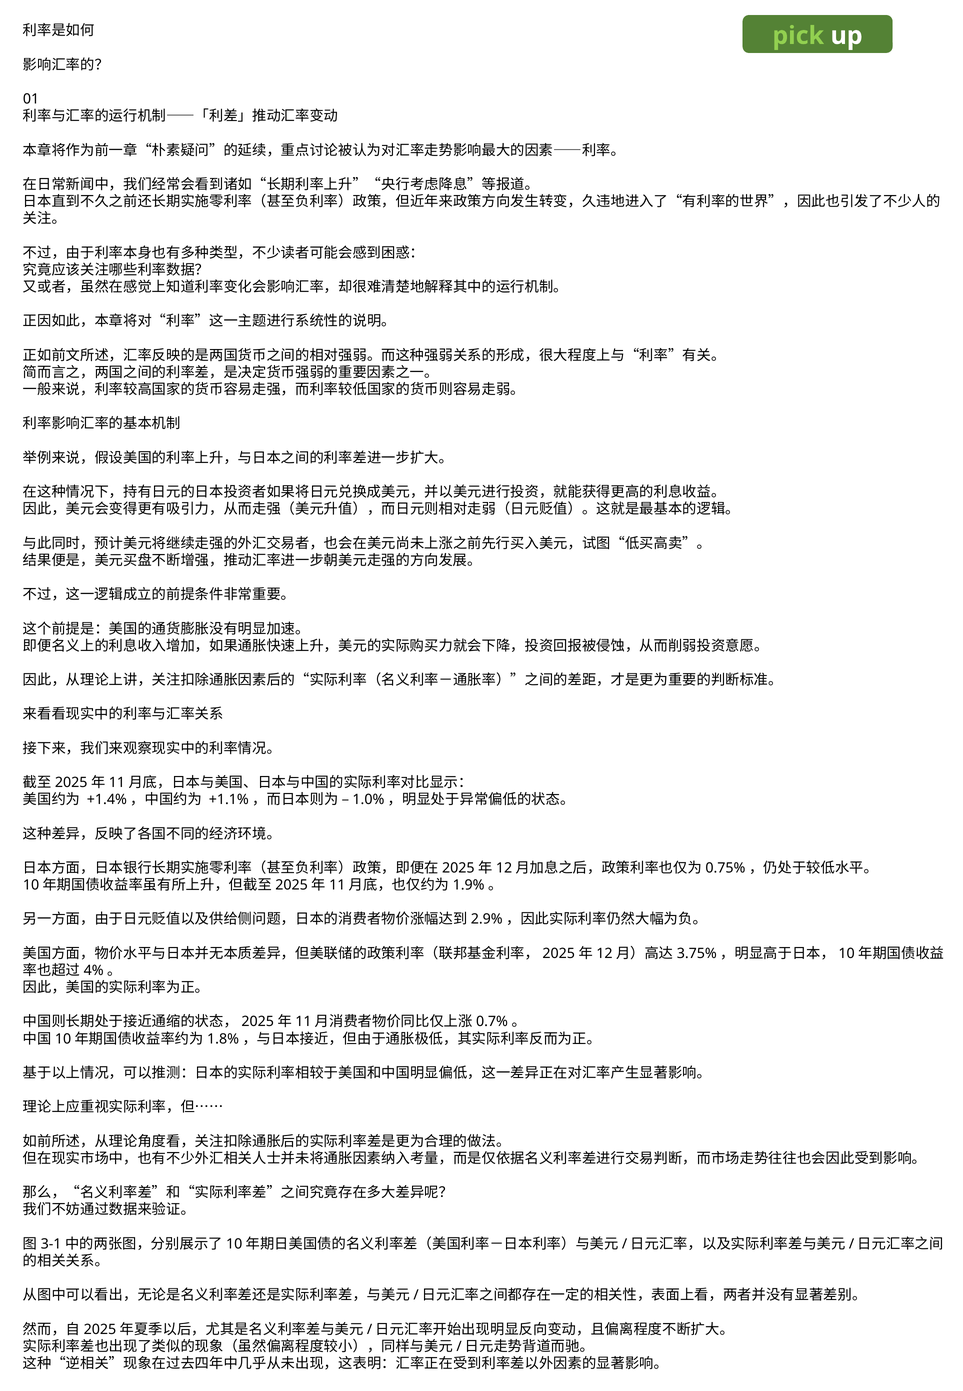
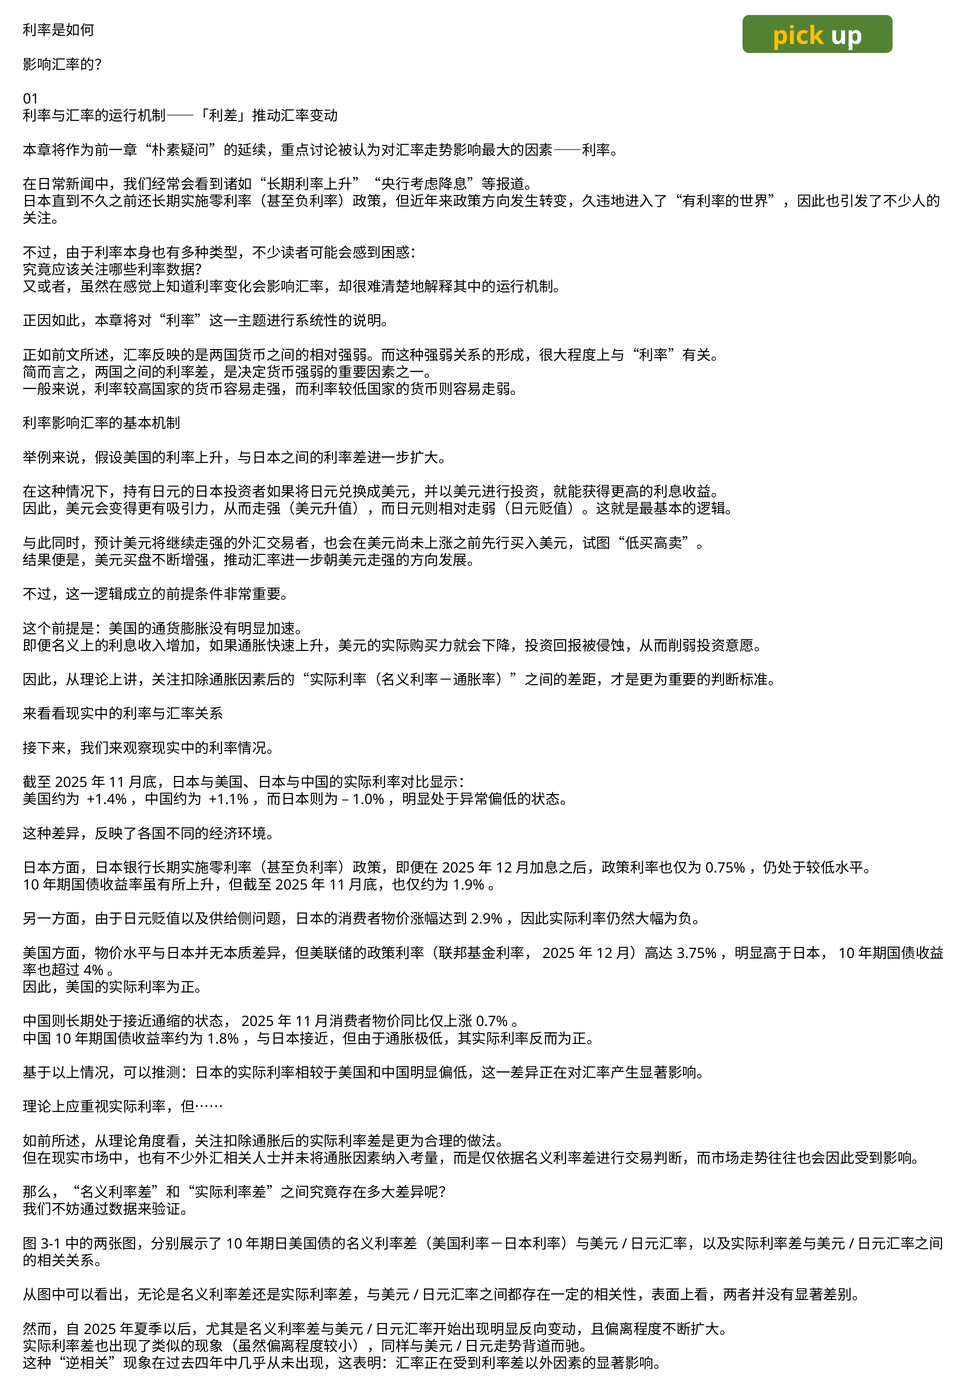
pick colour: light green -> yellow
